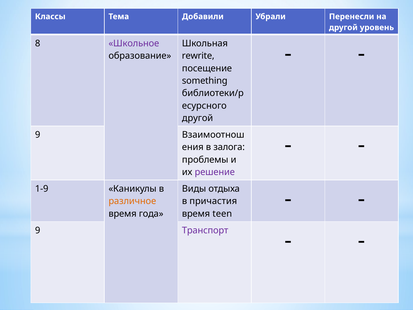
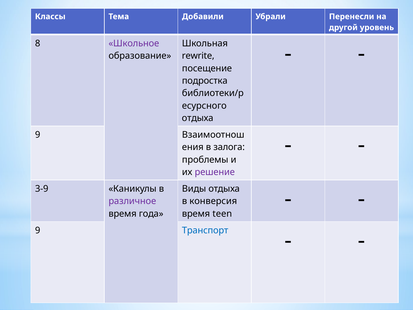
something: something -> подростка
другой at (198, 118): другой -> отдыха
1-9: 1-9 -> 3-9
различное colour: orange -> purple
причастия: причастия -> конверсия
Транспорт colour: purple -> blue
